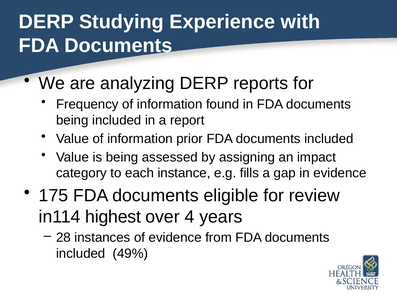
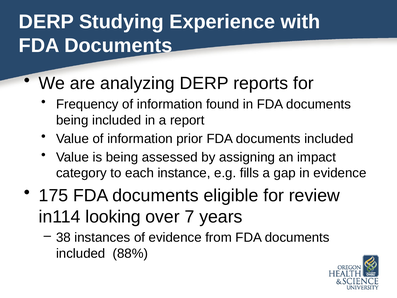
highest: highest -> looking
4: 4 -> 7
28: 28 -> 38
49%: 49% -> 88%
